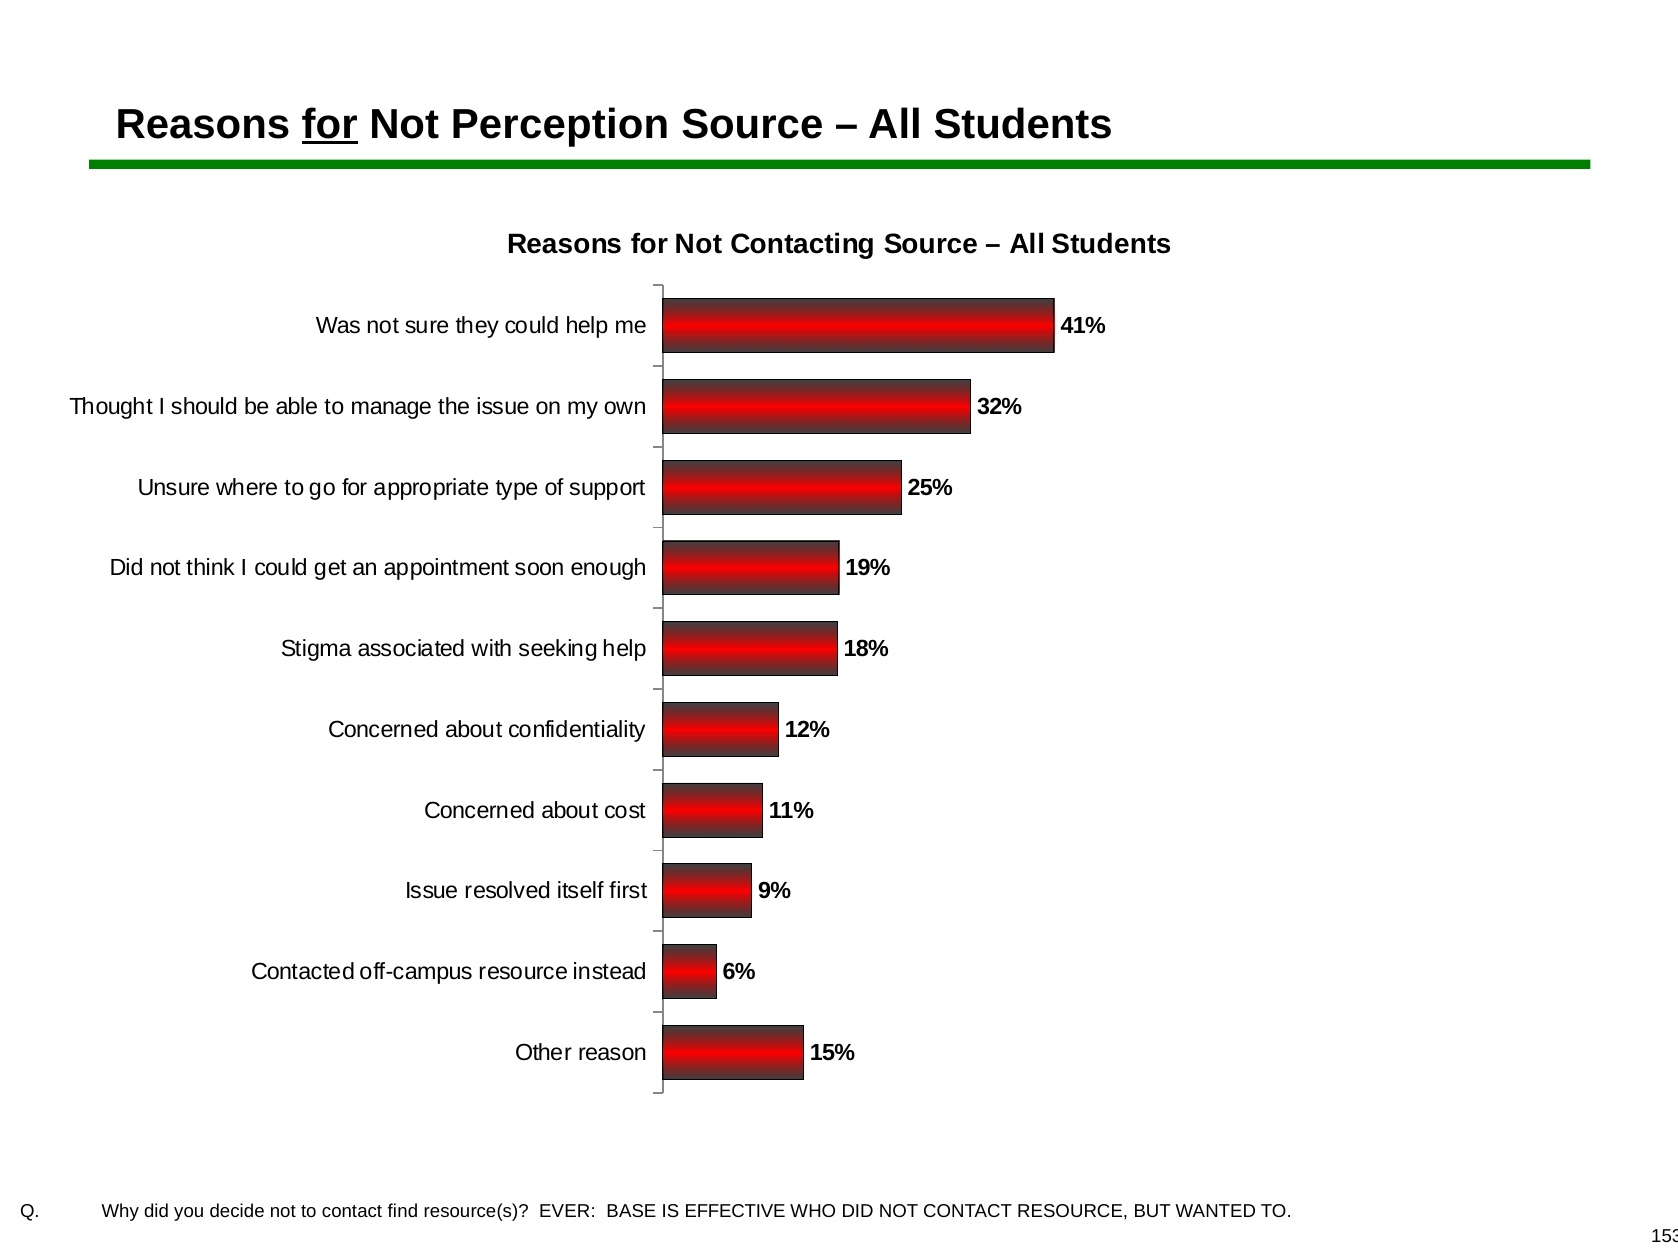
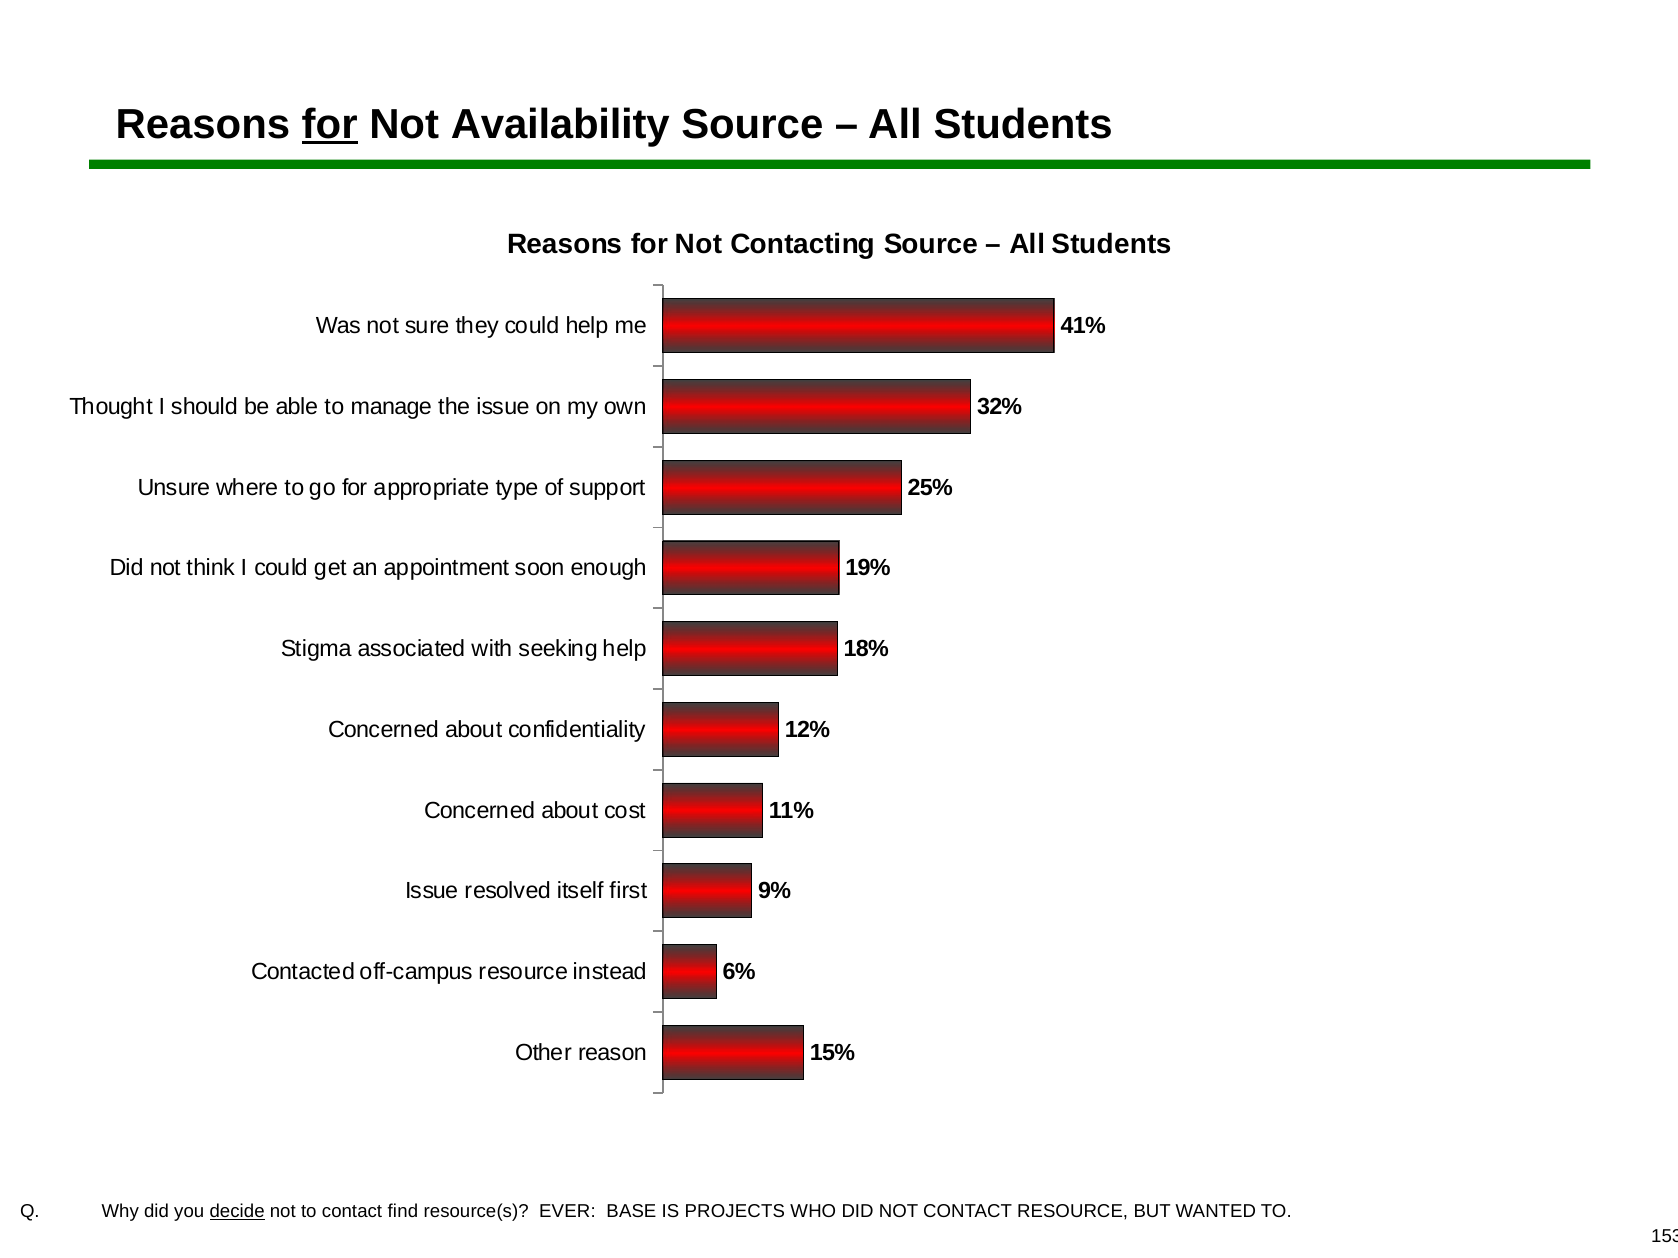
Perception: Perception -> Availability
decide underline: none -> present
EFFECTIVE: EFFECTIVE -> PROJECTS
